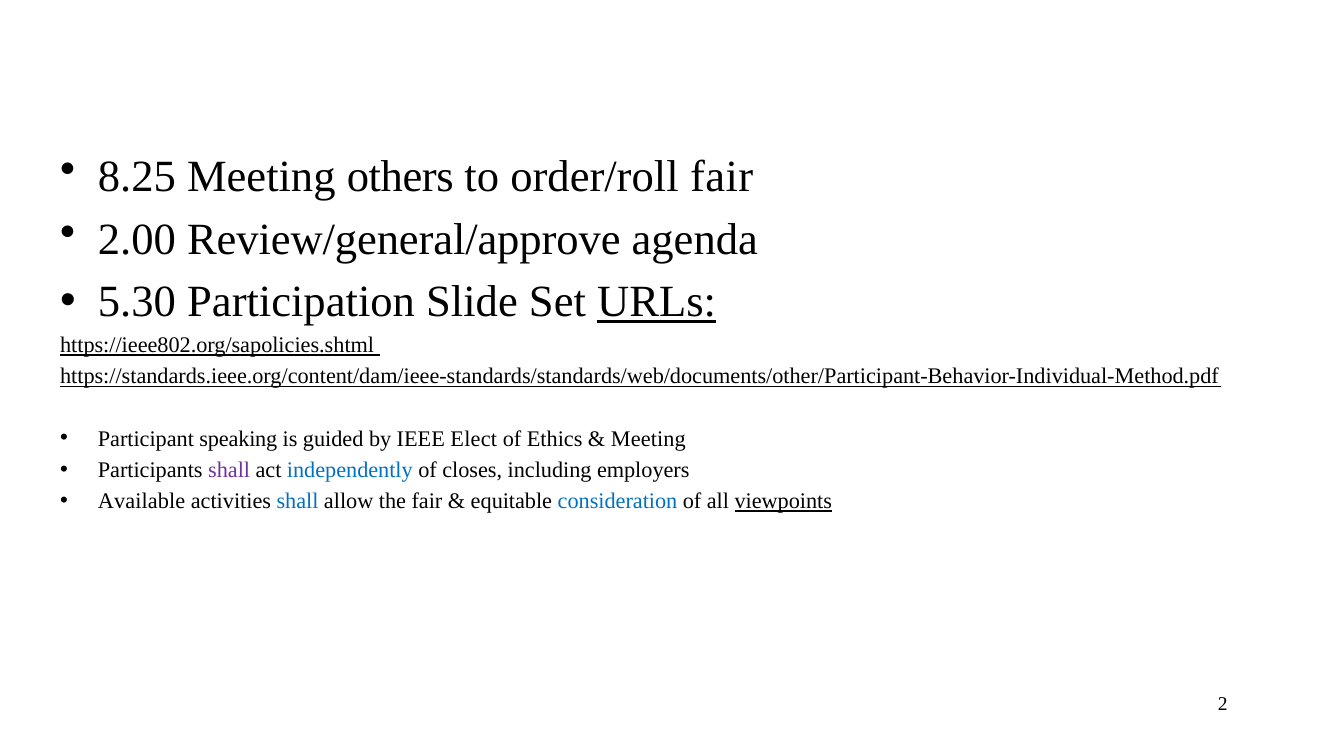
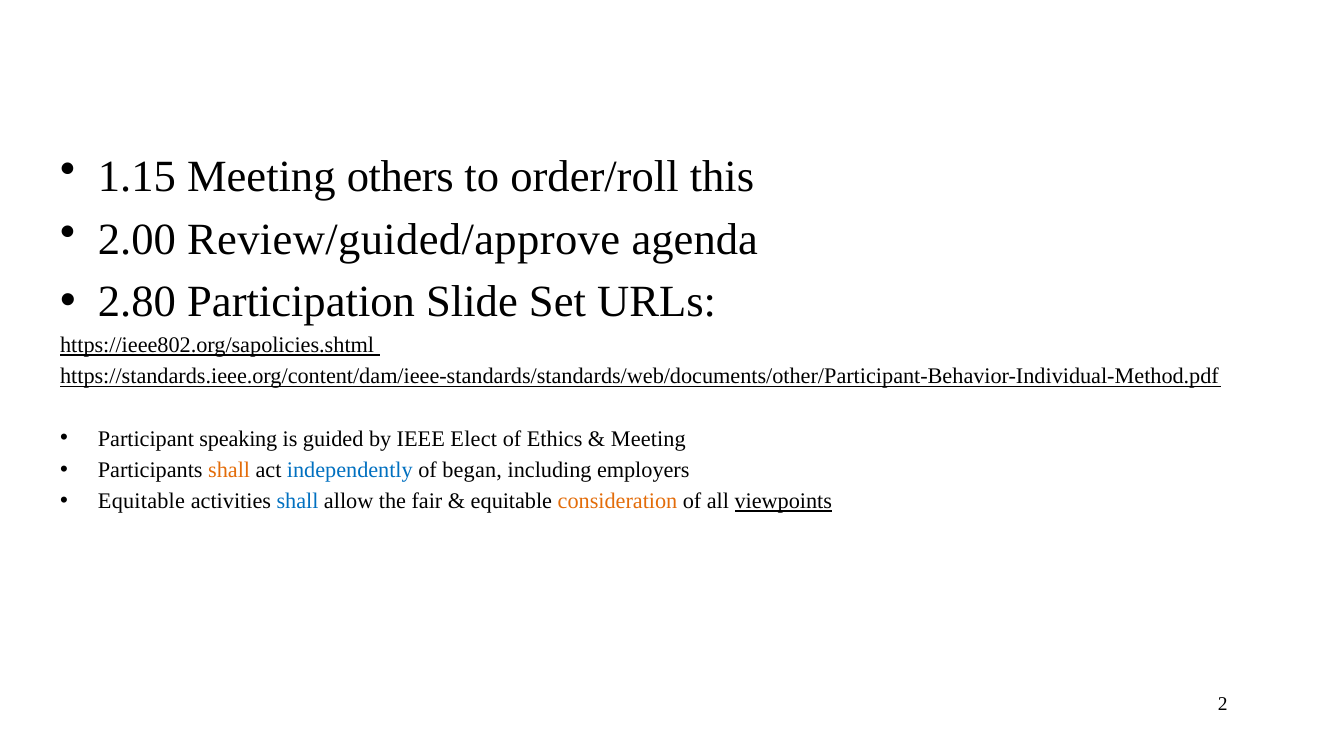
8.25: 8.25 -> 1.15
order/roll fair: fair -> this
Review/general/approve: Review/general/approve -> Review/guided/approve
5.30: 5.30 -> 2.80
URLs underline: present -> none
shall at (229, 470) colour: purple -> orange
closes: closes -> began
Available at (142, 501): Available -> Equitable
consideration colour: blue -> orange
